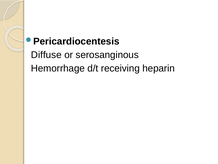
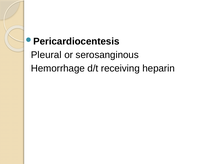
Diffuse: Diffuse -> Pleural
